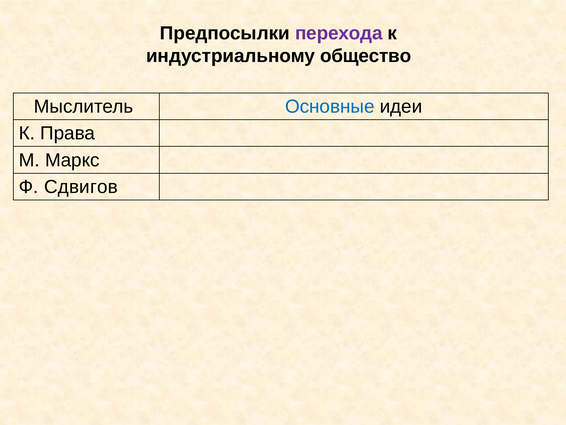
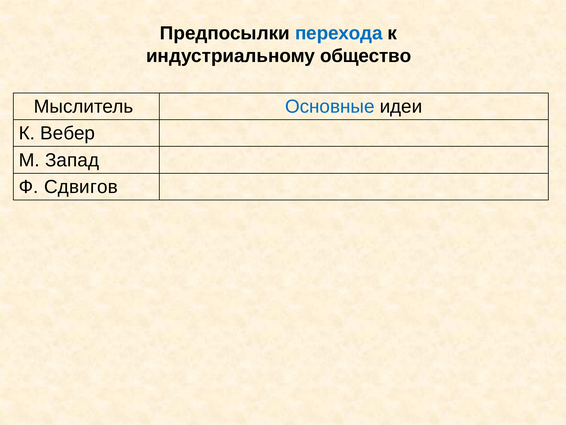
перехода colour: purple -> blue
Права: Права -> Вебер
Маркс: Маркс -> Запад
